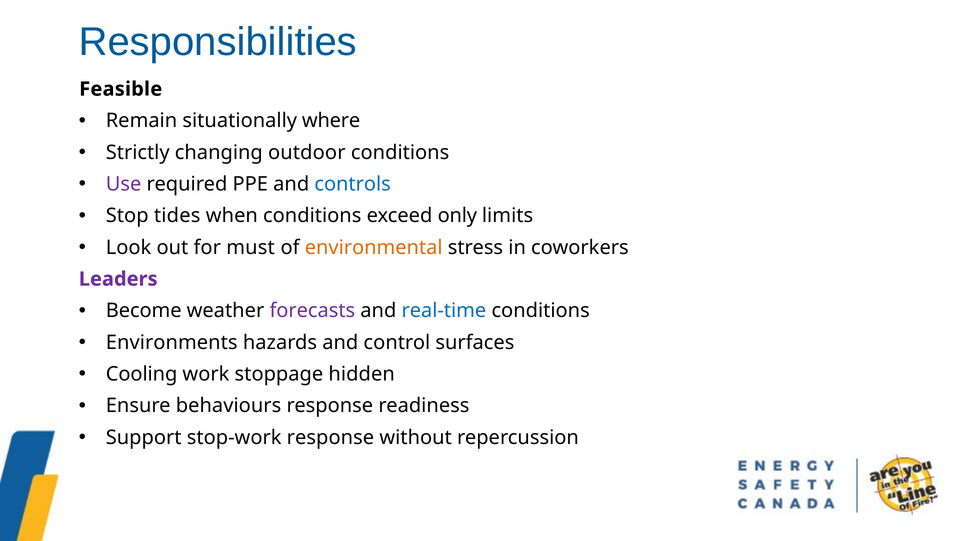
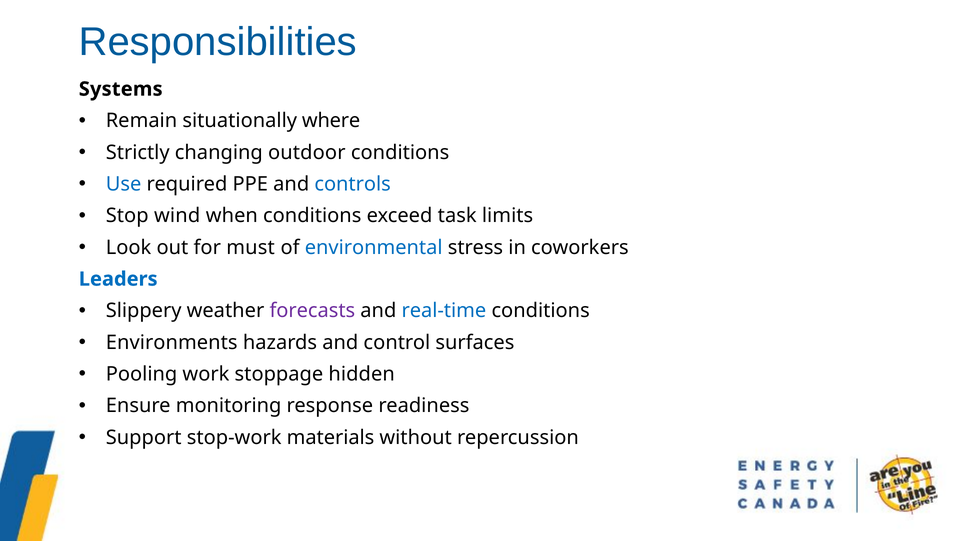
Feasible: Feasible -> Systems
Use colour: purple -> blue
tides: tides -> wind
only: only -> task
environmental colour: orange -> blue
Leaders colour: purple -> blue
Become: Become -> Slippery
Cooling: Cooling -> Pooling
behaviours: behaviours -> monitoring
stop-work response: response -> materials
